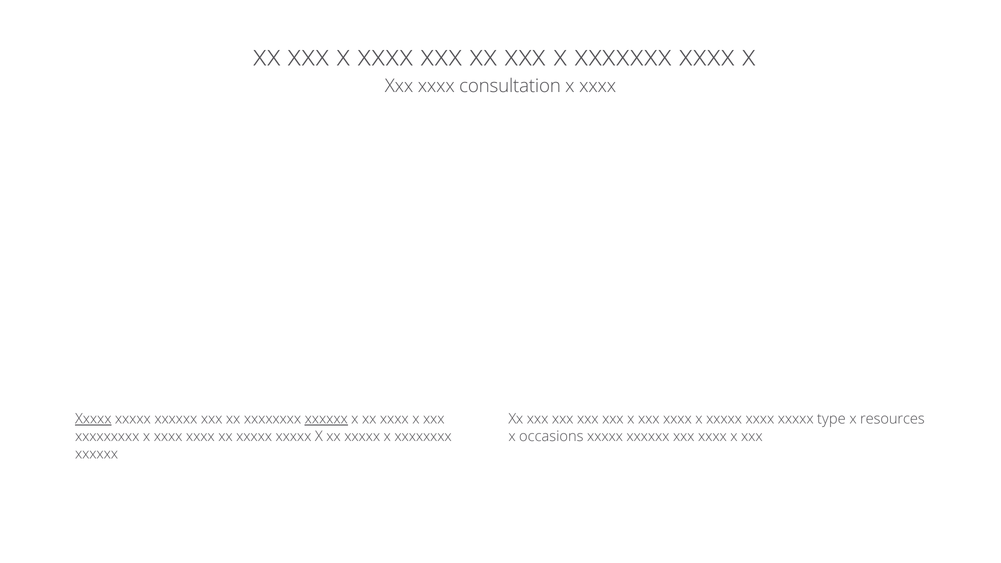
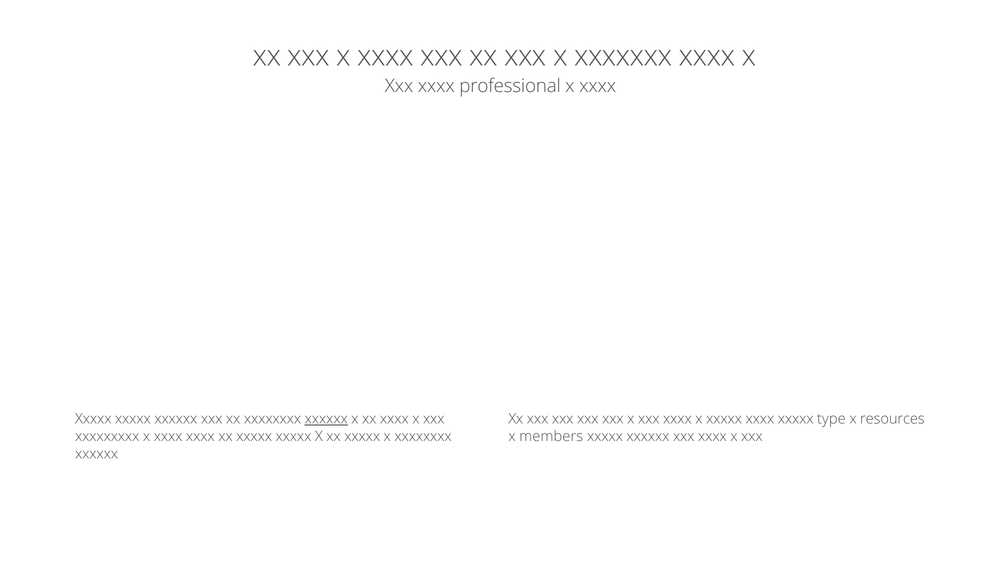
consultation: consultation -> professional
Xxxxx at (93, 419) underline: present -> none
occasions: occasions -> members
